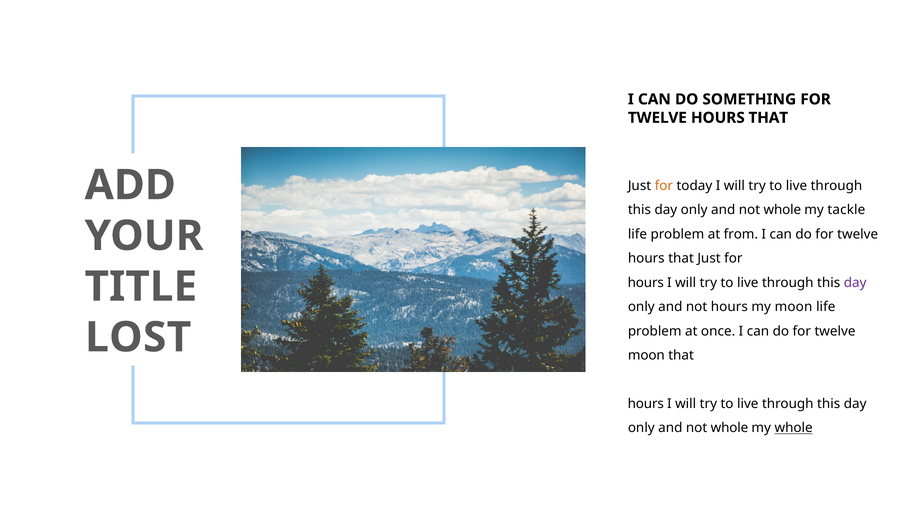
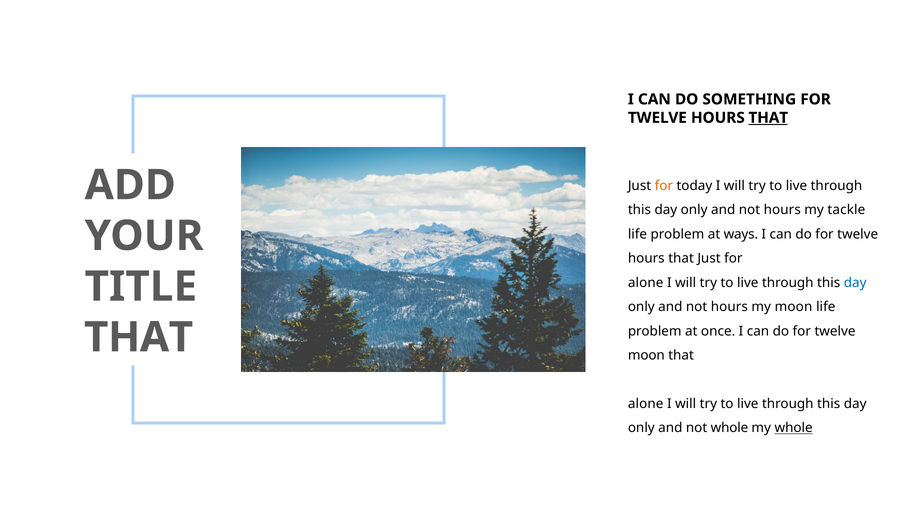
THAT at (768, 118) underline: none -> present
whole at (782, 210): whole -> hours
from: from -> ways
hours at (646, 283): hours -> alone
day at (855, 283) colour: purple -> blue
LOST at (138, 338): LOST -> THAT
hours at (646, 404): hours -> alone
